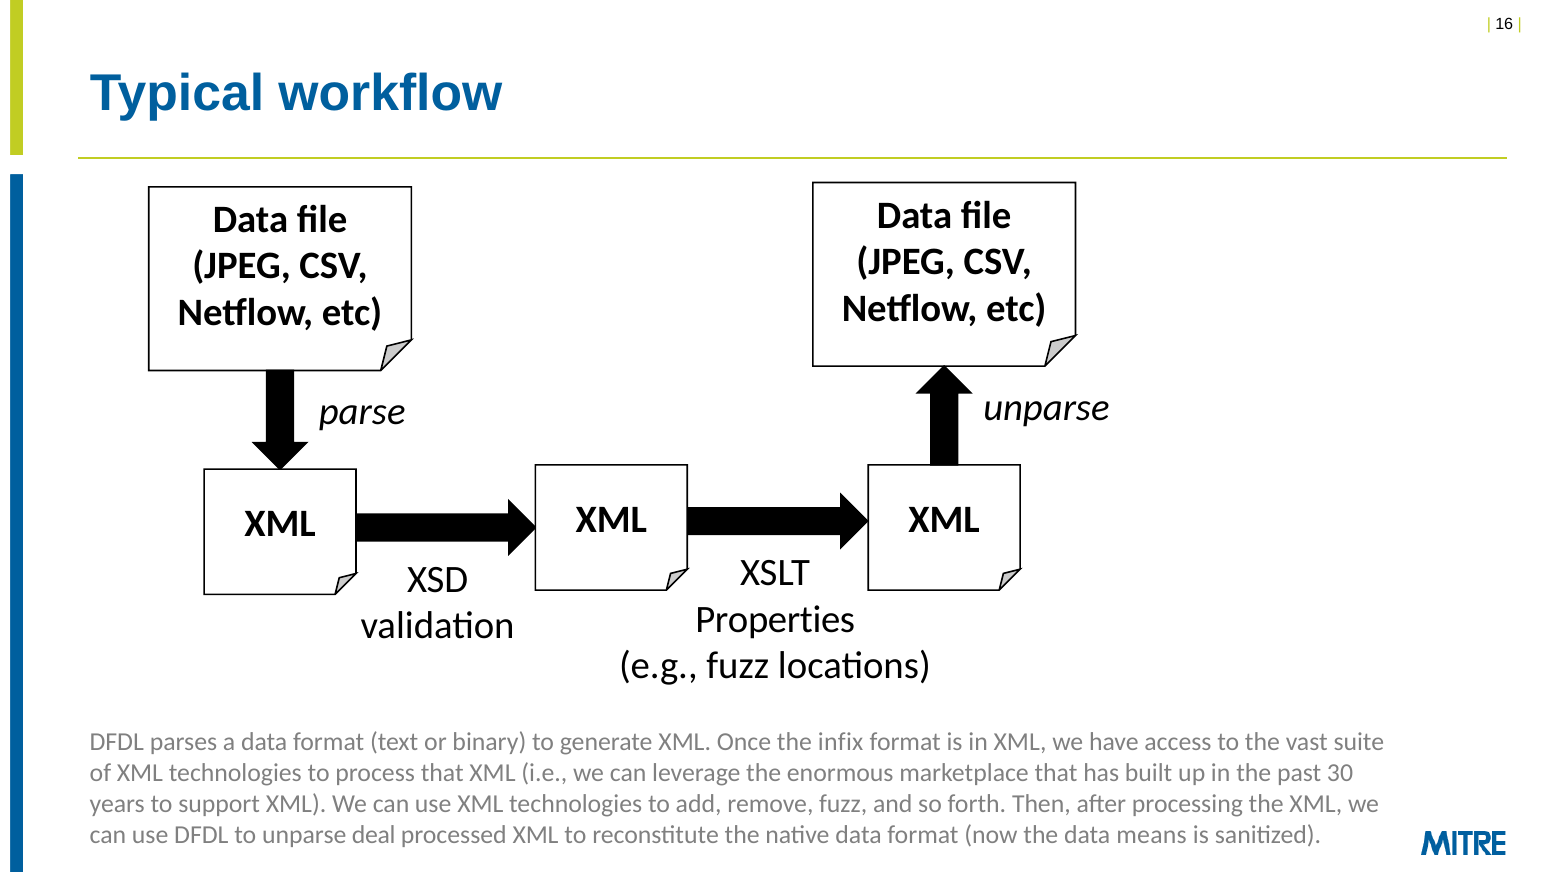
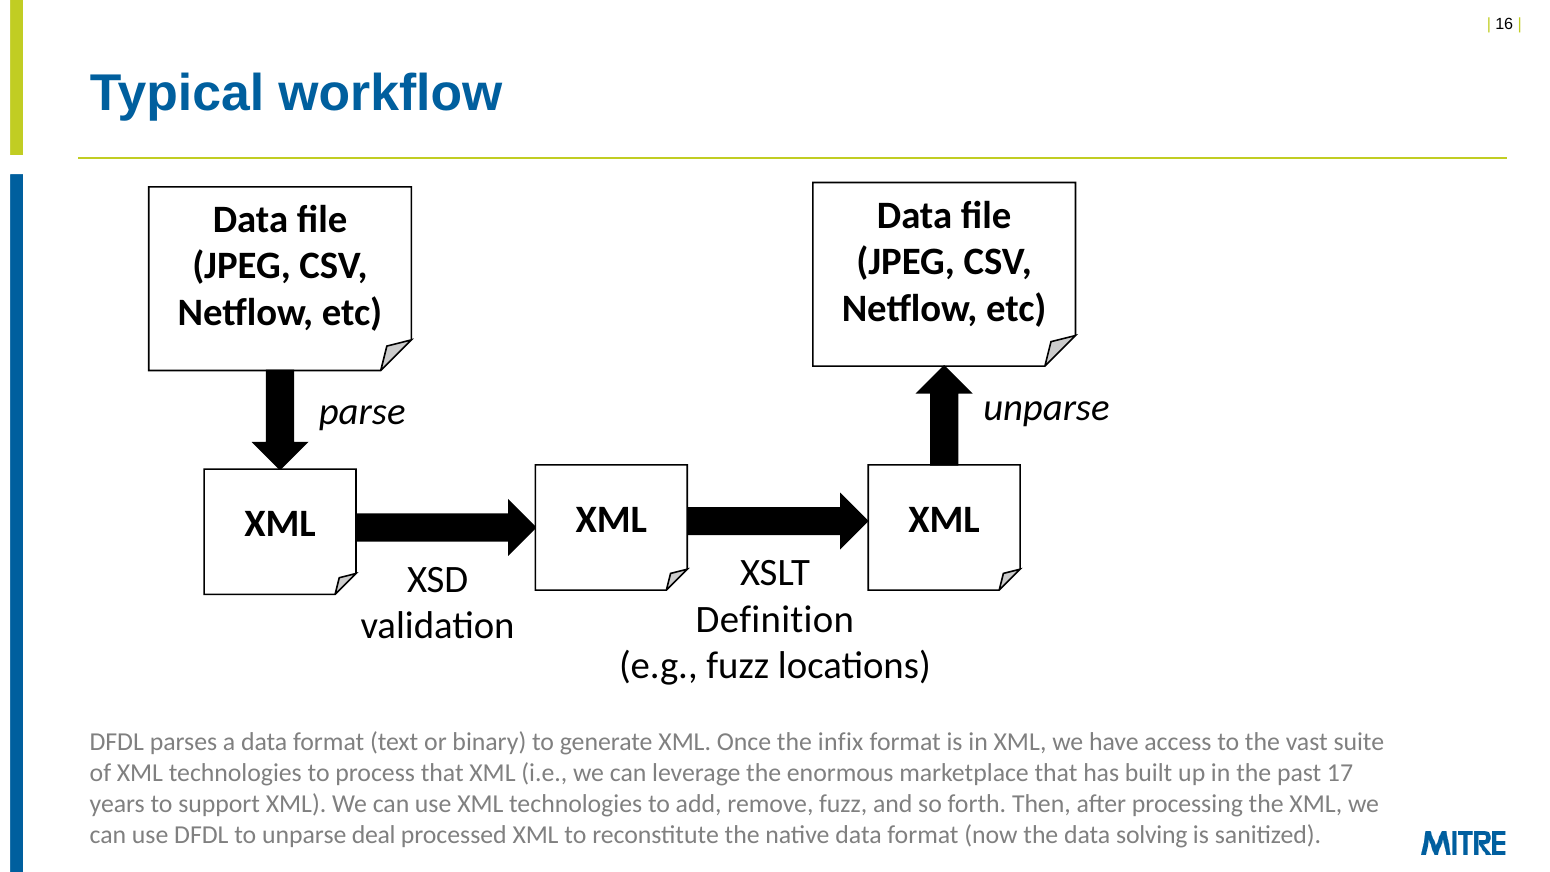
Properties: Properties -> Definition
30: 30 -> 17
means: means -> solving
